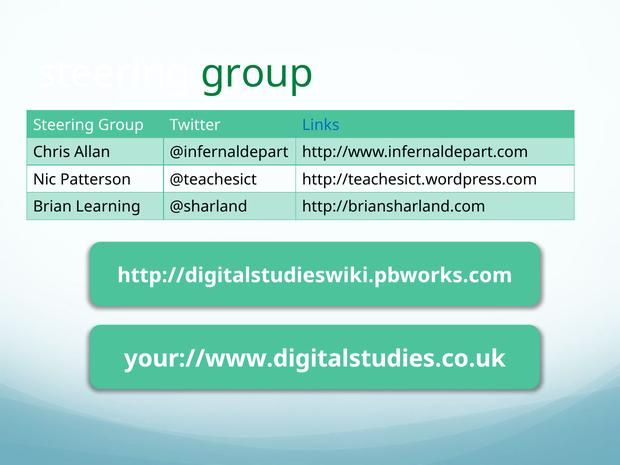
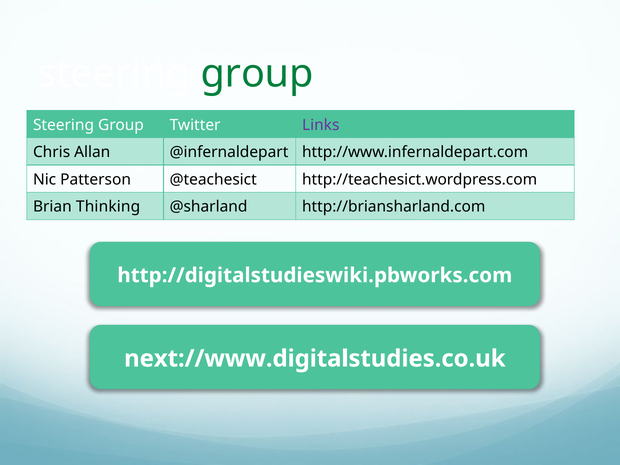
Links colour: blue -> purple
Learning: Learning -> Thinking
your://www.digitalstudies.co.uk: your://www.digitalstudies.co.uk -> next://www.digitalstudies.co.uk
